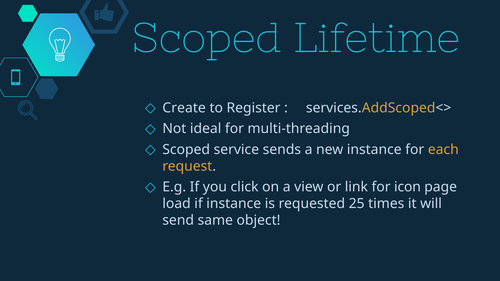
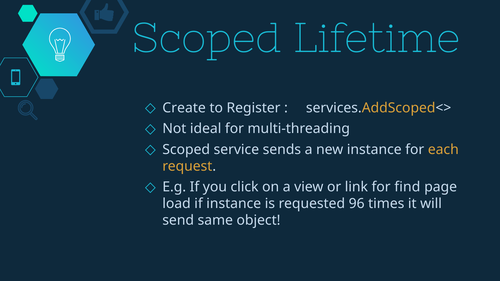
icon: icon -> find
25: 25 -> 96
